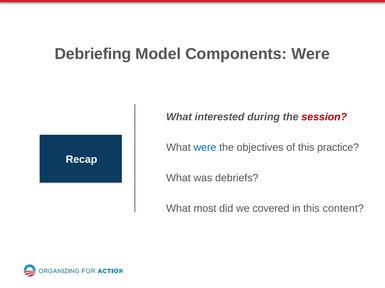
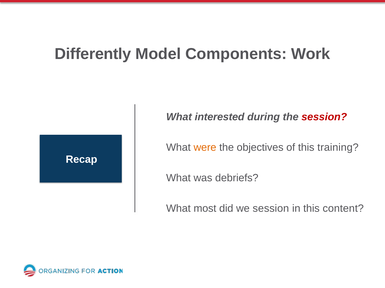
Debriefing: Debriefing -> Differently
Components Were: Were -> Work
were at (205, 148) colour: blue -> orange
practice: practice -> training
we covered: covered -> session
